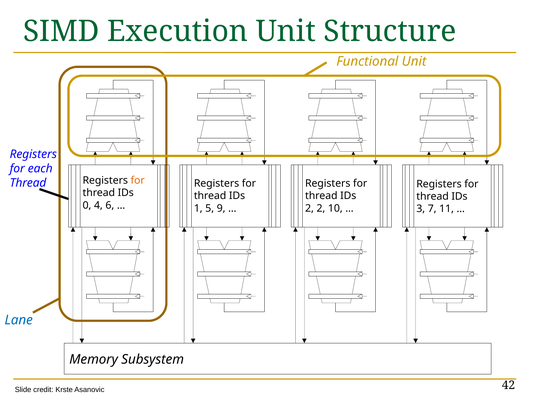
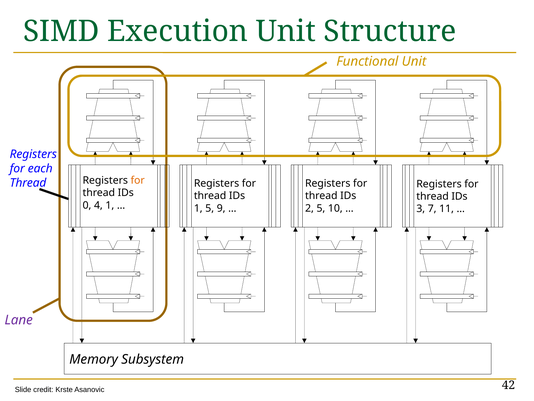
4 6: 6 -> 1
2 2: 2 -> 5
Lane colour: blue -> purple
